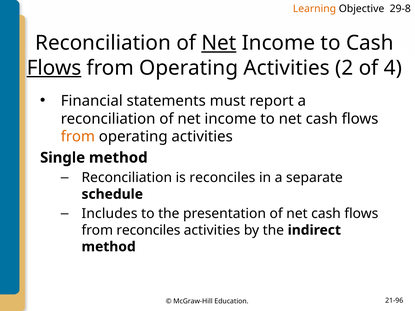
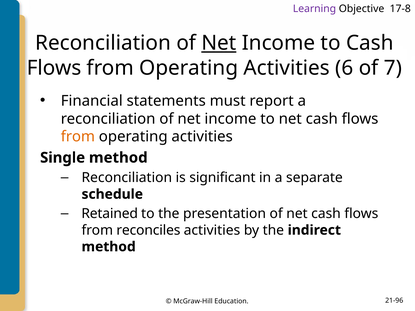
Learning colour: orange -> purple
29-8: 29-8 -> 17-8
Flows at (54, 68) underline: present -> none
2: 2 -> 6
4: 4 -> 7
is reconciles: reconciles -> significant
Includes: Includes -> Retained
